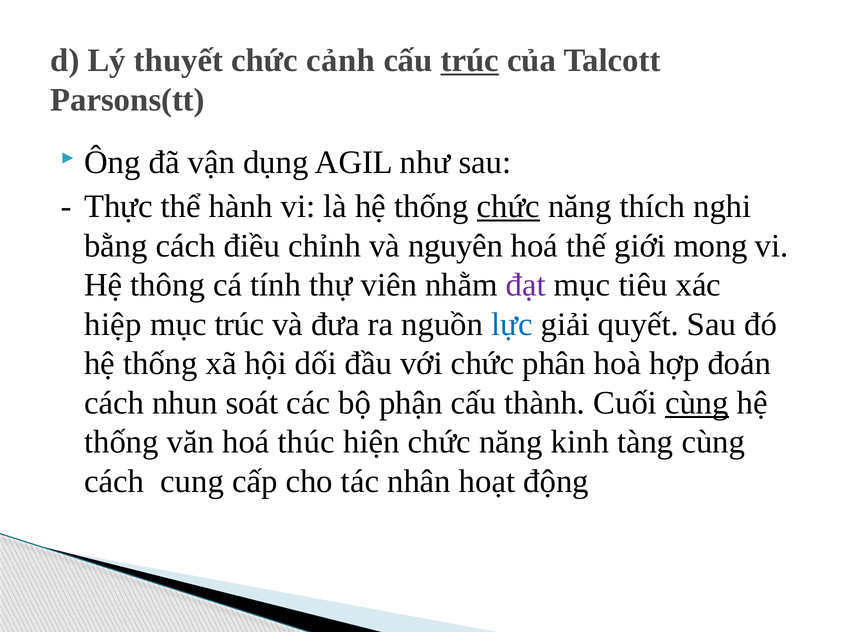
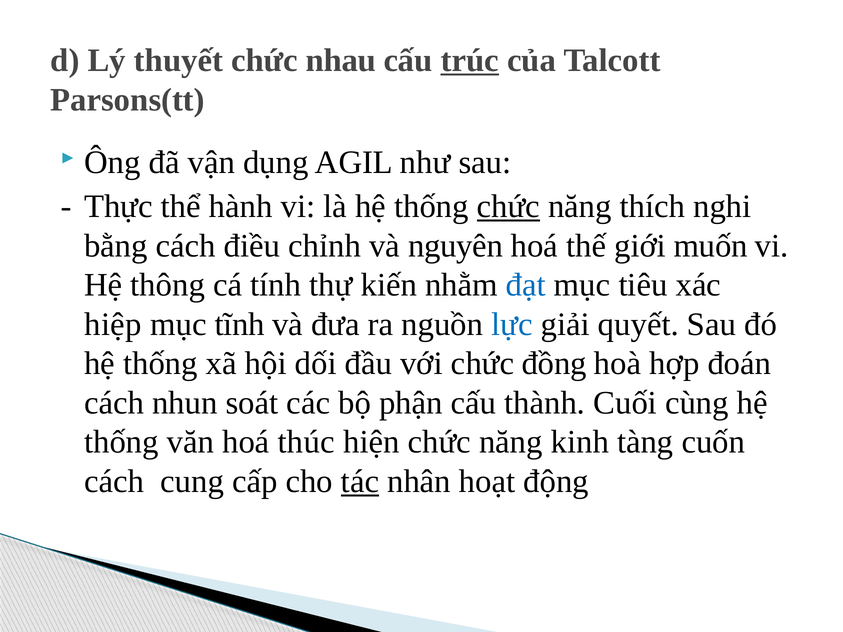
cảnh: cảnh -> nhau
mong: mong -> muốn
viên: viên -> kiến
đạt colour: purple -> blue
mục trúc: trúc -> tĩnh
phân: phân -> đồng
cùng at (697, 403) underline: present -> none
tàng cùng: cùng -> cuốn
tác underline: none -> present
